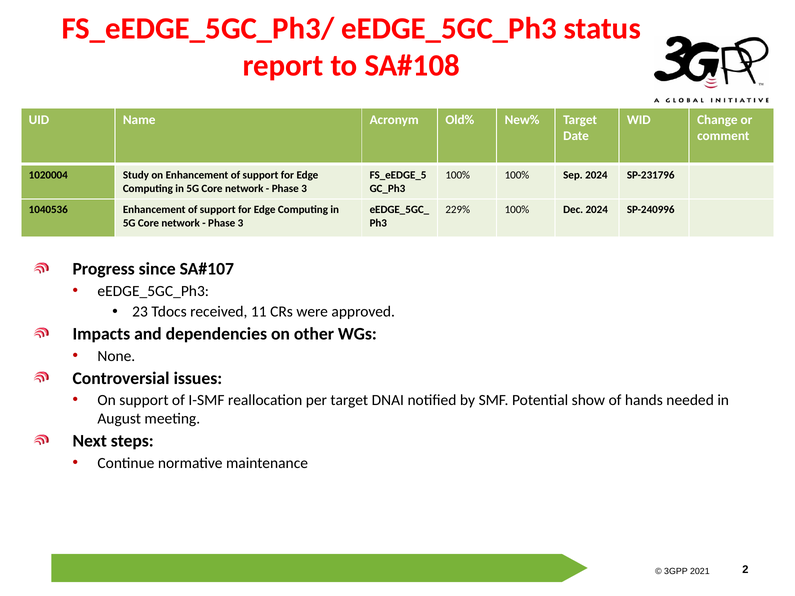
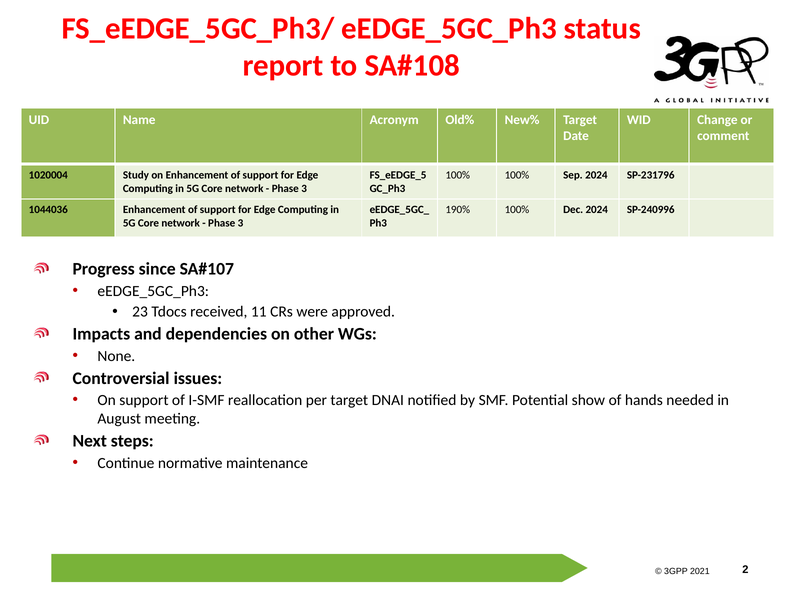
1040536: 1040536 -> 1044036
229%: 229% -> 190%
